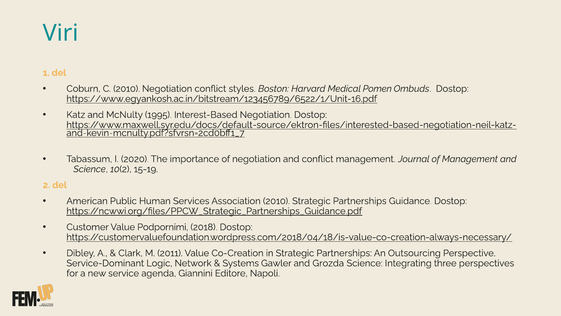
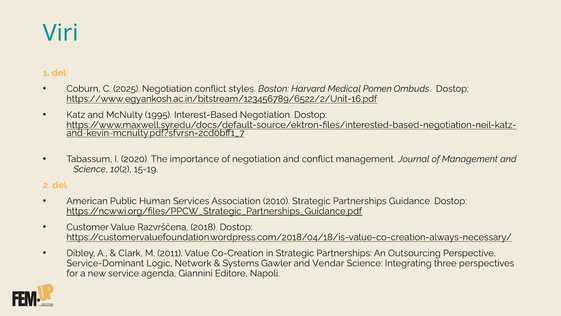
C 2010: 2010 -> 2025
https://www.egyankosh.ac.in/bitstream/123456789/6522/1/Unit-16.pdf: https://www.egyankosh.ac.in/bitstream/123456789/6522/1/Unit-16.pdf -> https://www.egyankosh.ac.in/bitstream/123456789/6522/2/Unit-16.pdf
Podpornimi: Podpornimi -> Razvrščena
Grozda: Grozda -> Vendar
